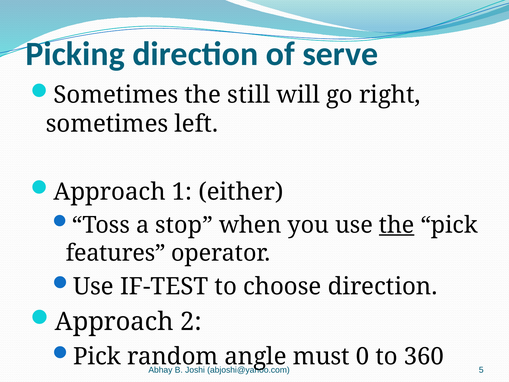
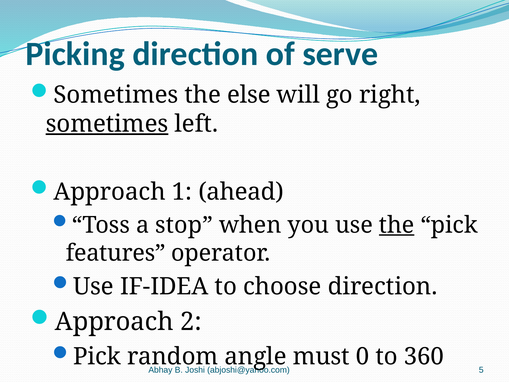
still: still -> else
sometimes at (107, 124) underline: none -> present
either: either -> ahead
IF-TEST: IF-TEST -> IF-IDEA
